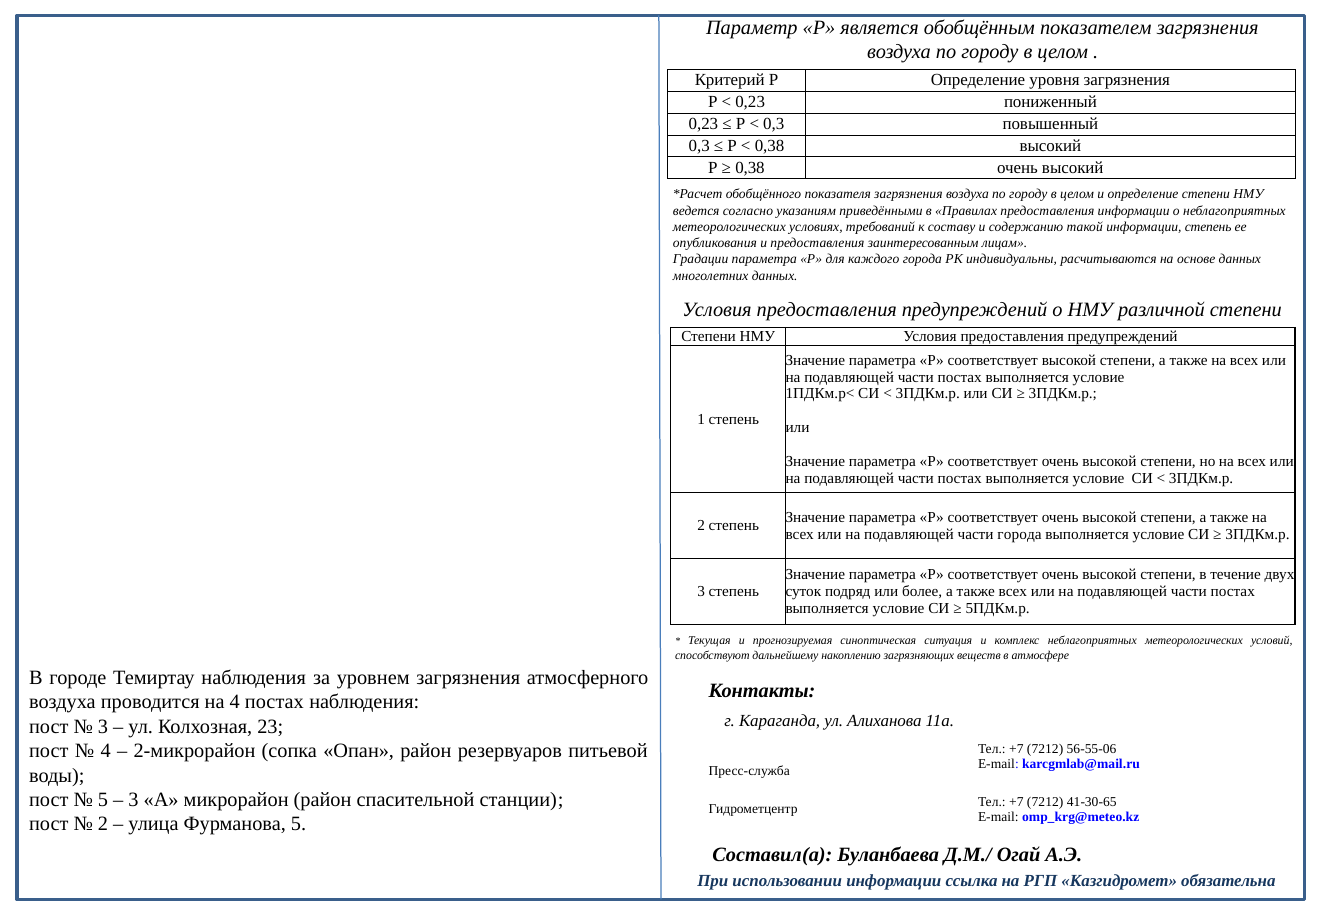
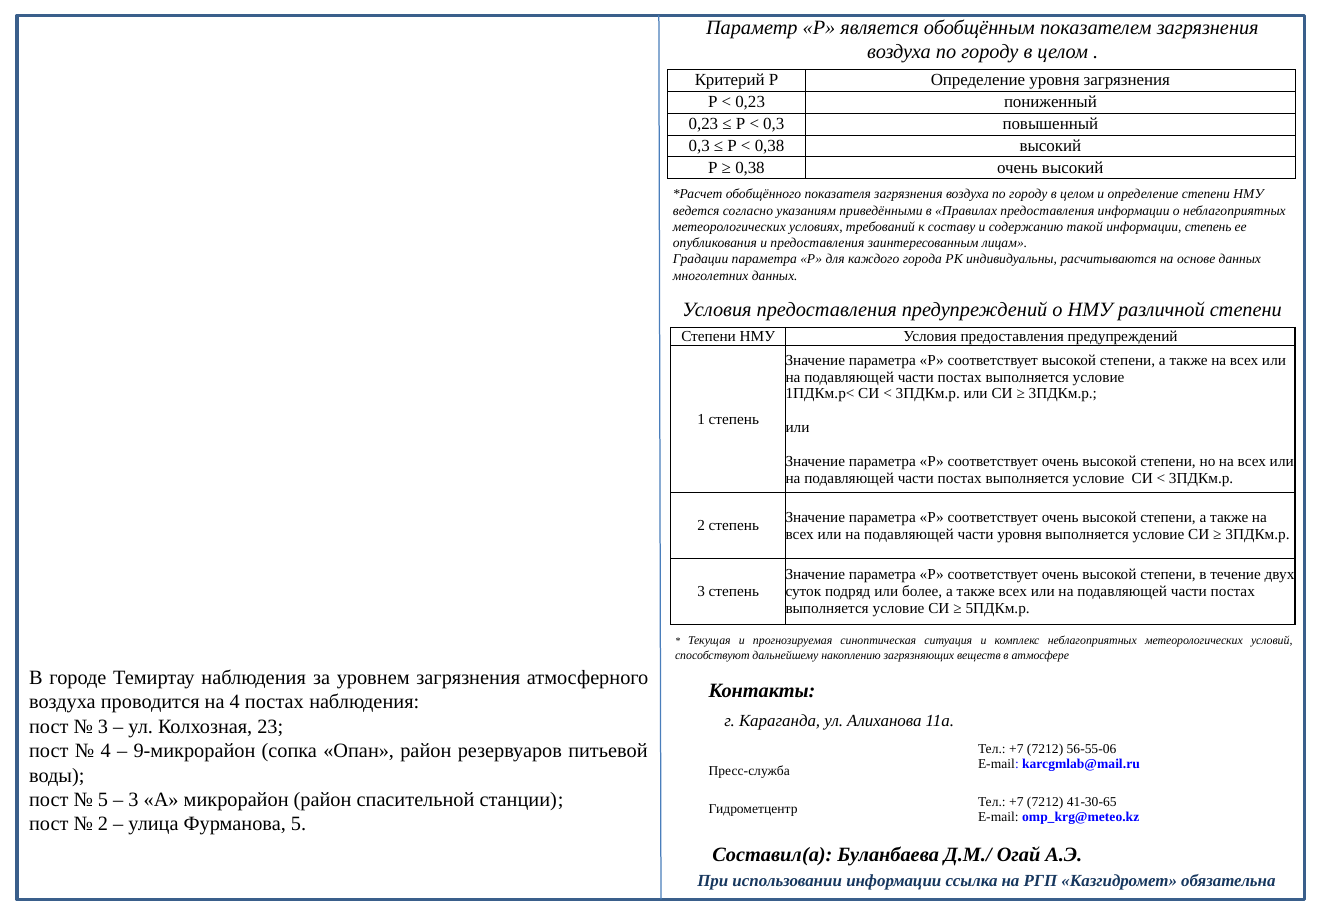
части города: города -> уровня
2-микрорайон: 2-микрорайон -> 9-микрорайон
